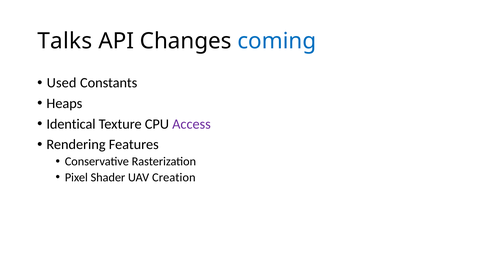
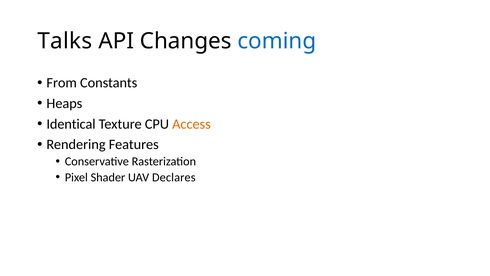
Used: Used -> From
Access colour: purple -> orange
Creation: Creation -> Declares
